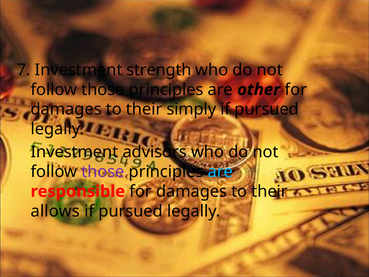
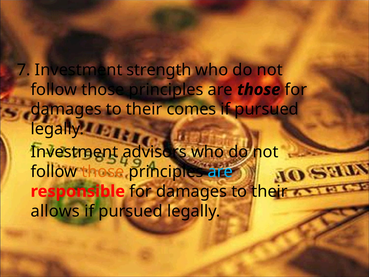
are other: other -> those
simply: simply -> comes
those at (103, 172) colour: purple -> orange
